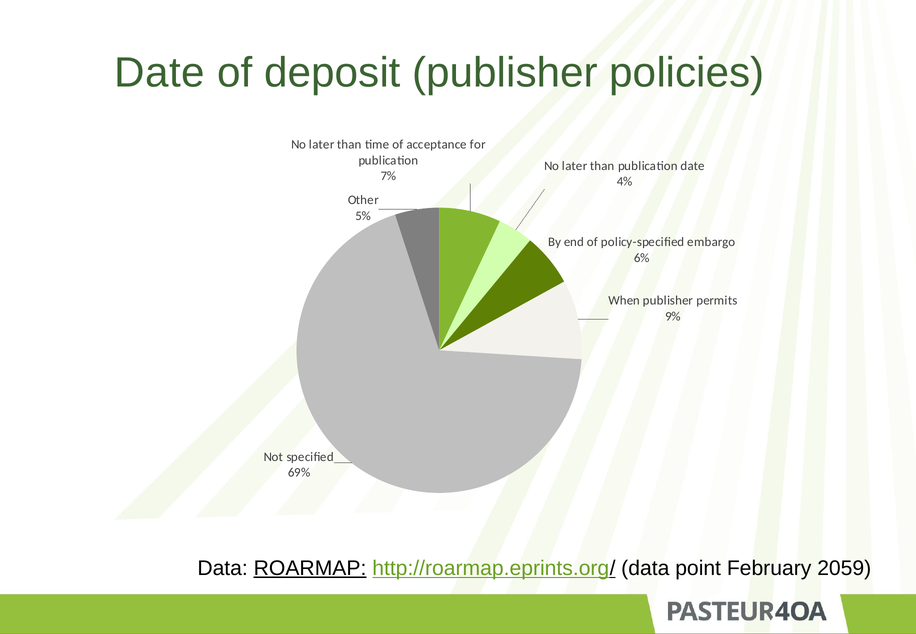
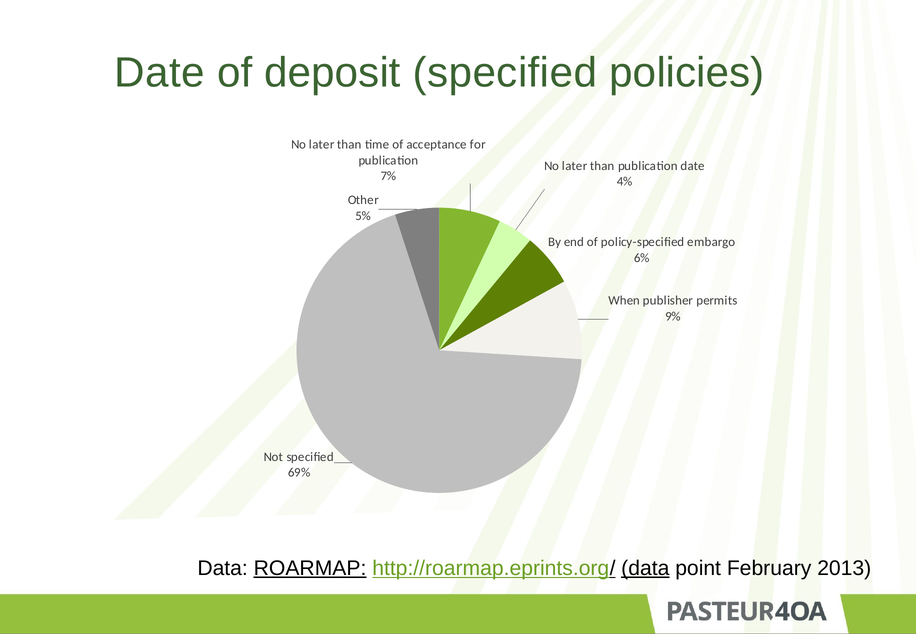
deposit publisher: publisher -> specified
data at (645, 568) underline: none -> present
2059: 2059 -> 2013
